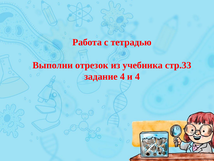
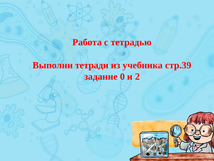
отрезок: отрезок -> тетради
стр.33: стр.33 -> стр.39
задание 4: 4 -> 0
и 4: 4 -> 2
